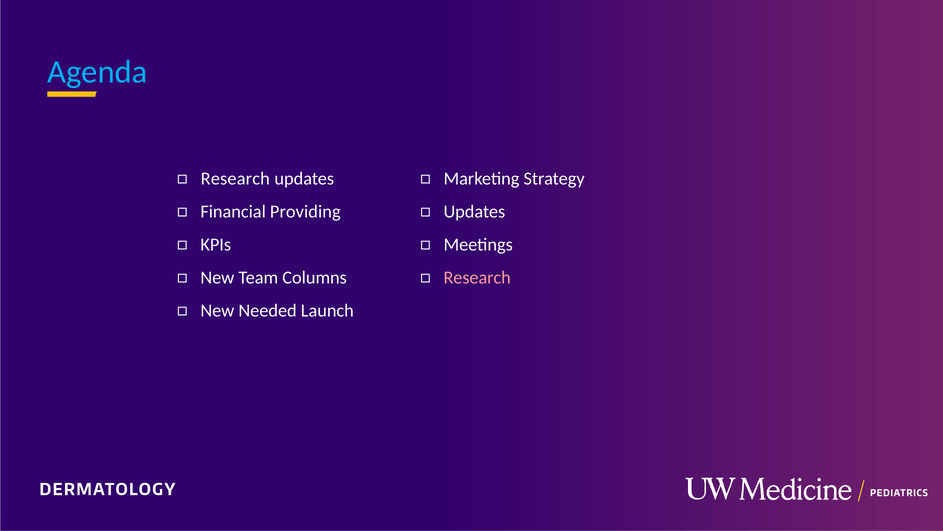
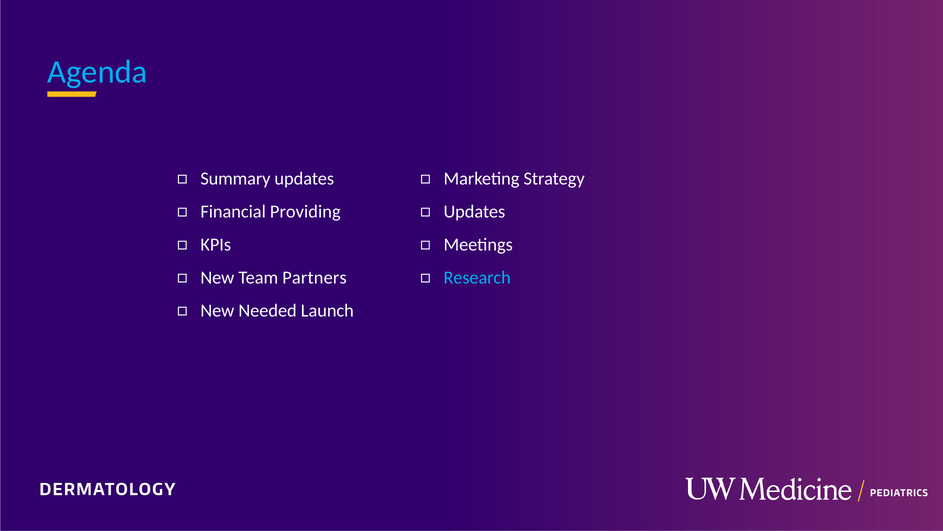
Research at (235, 179): Research -> Summary
Columns: Columns -> Partners
Research at (477, 278) colour: pink -> light blue
